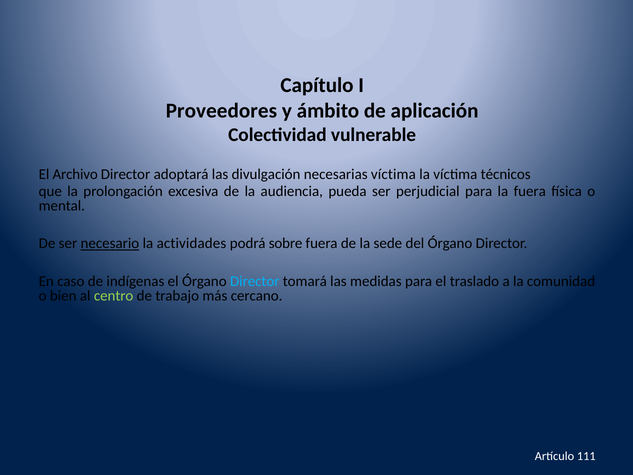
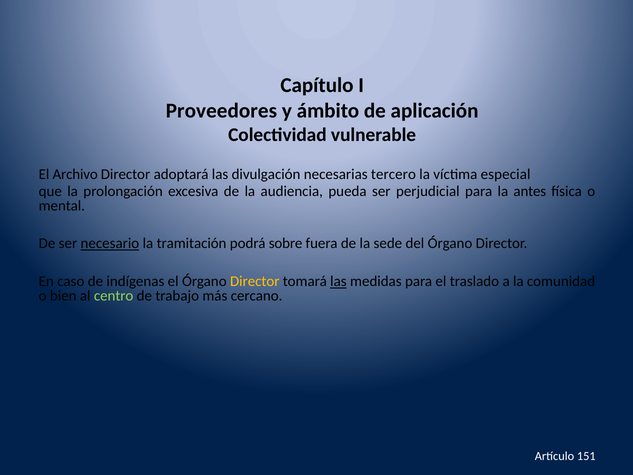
necesarias víctima: víctima -> tercero
técnicos: técnicos -> especial
la fuera: fuera -> antes
actividades: actividades -> tramitación
Director at (255, 281) colour: light blue -> yellow
las at (338, 281) underline: none -> present
111: 111 -> 151
